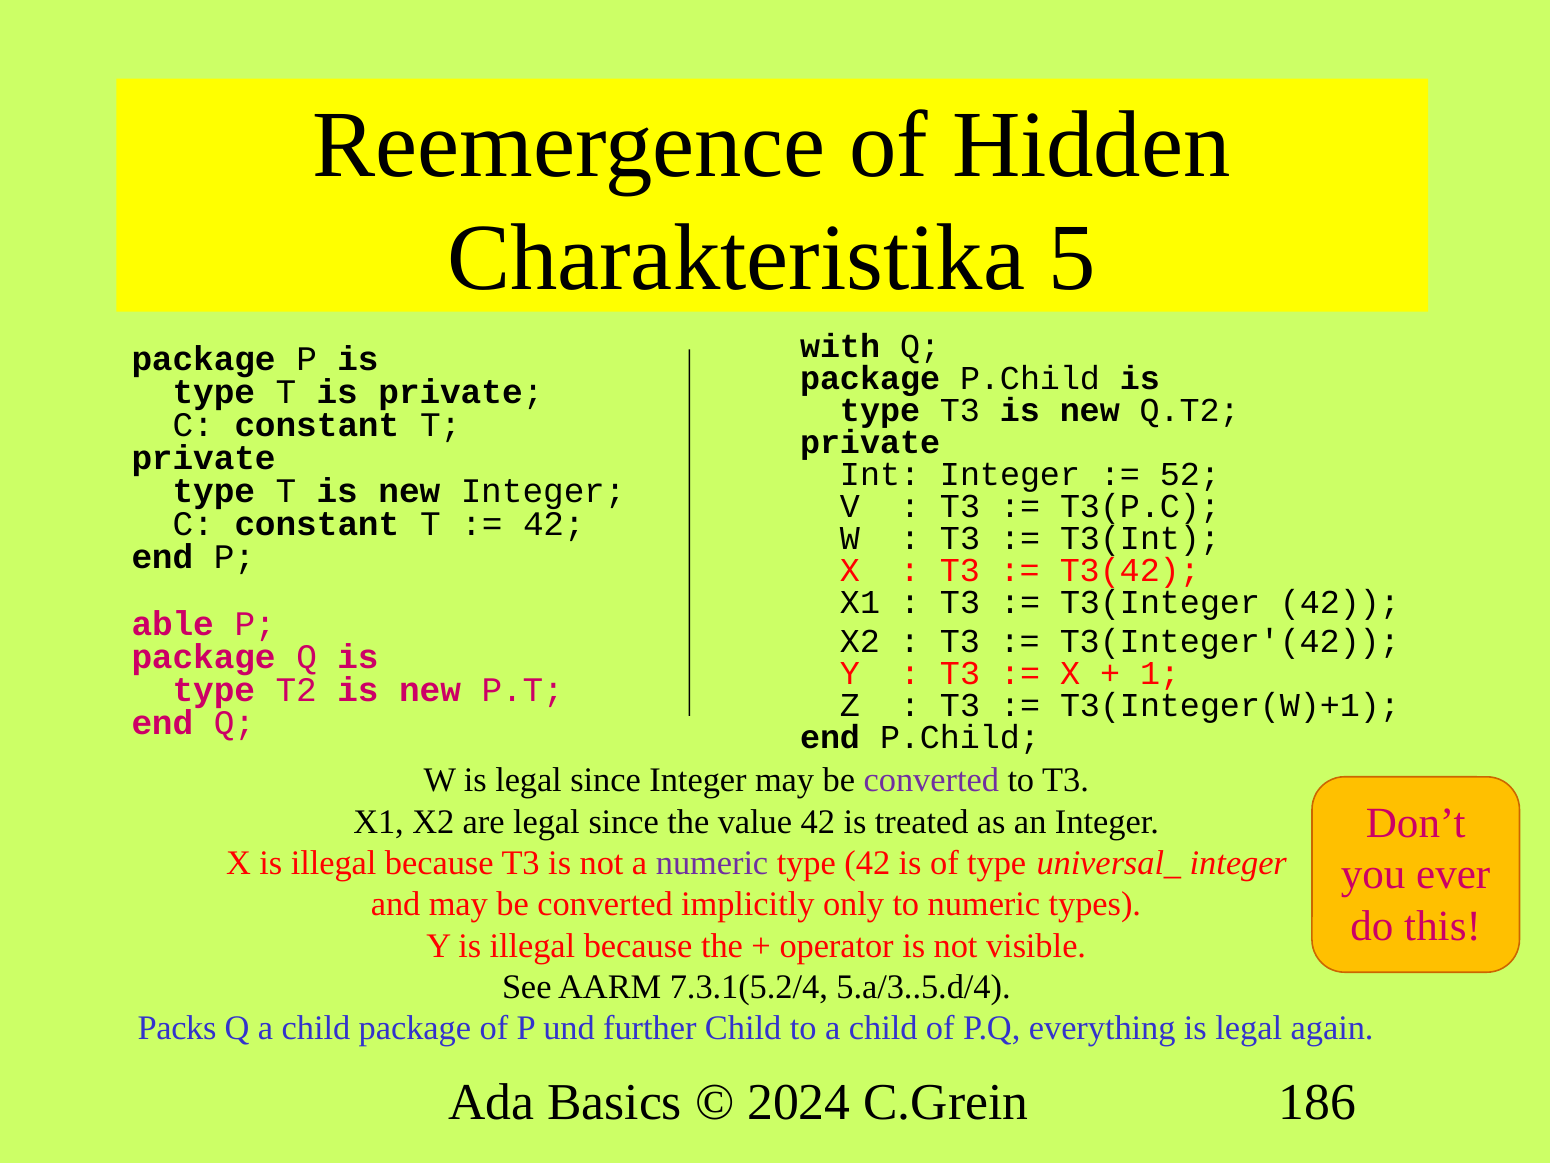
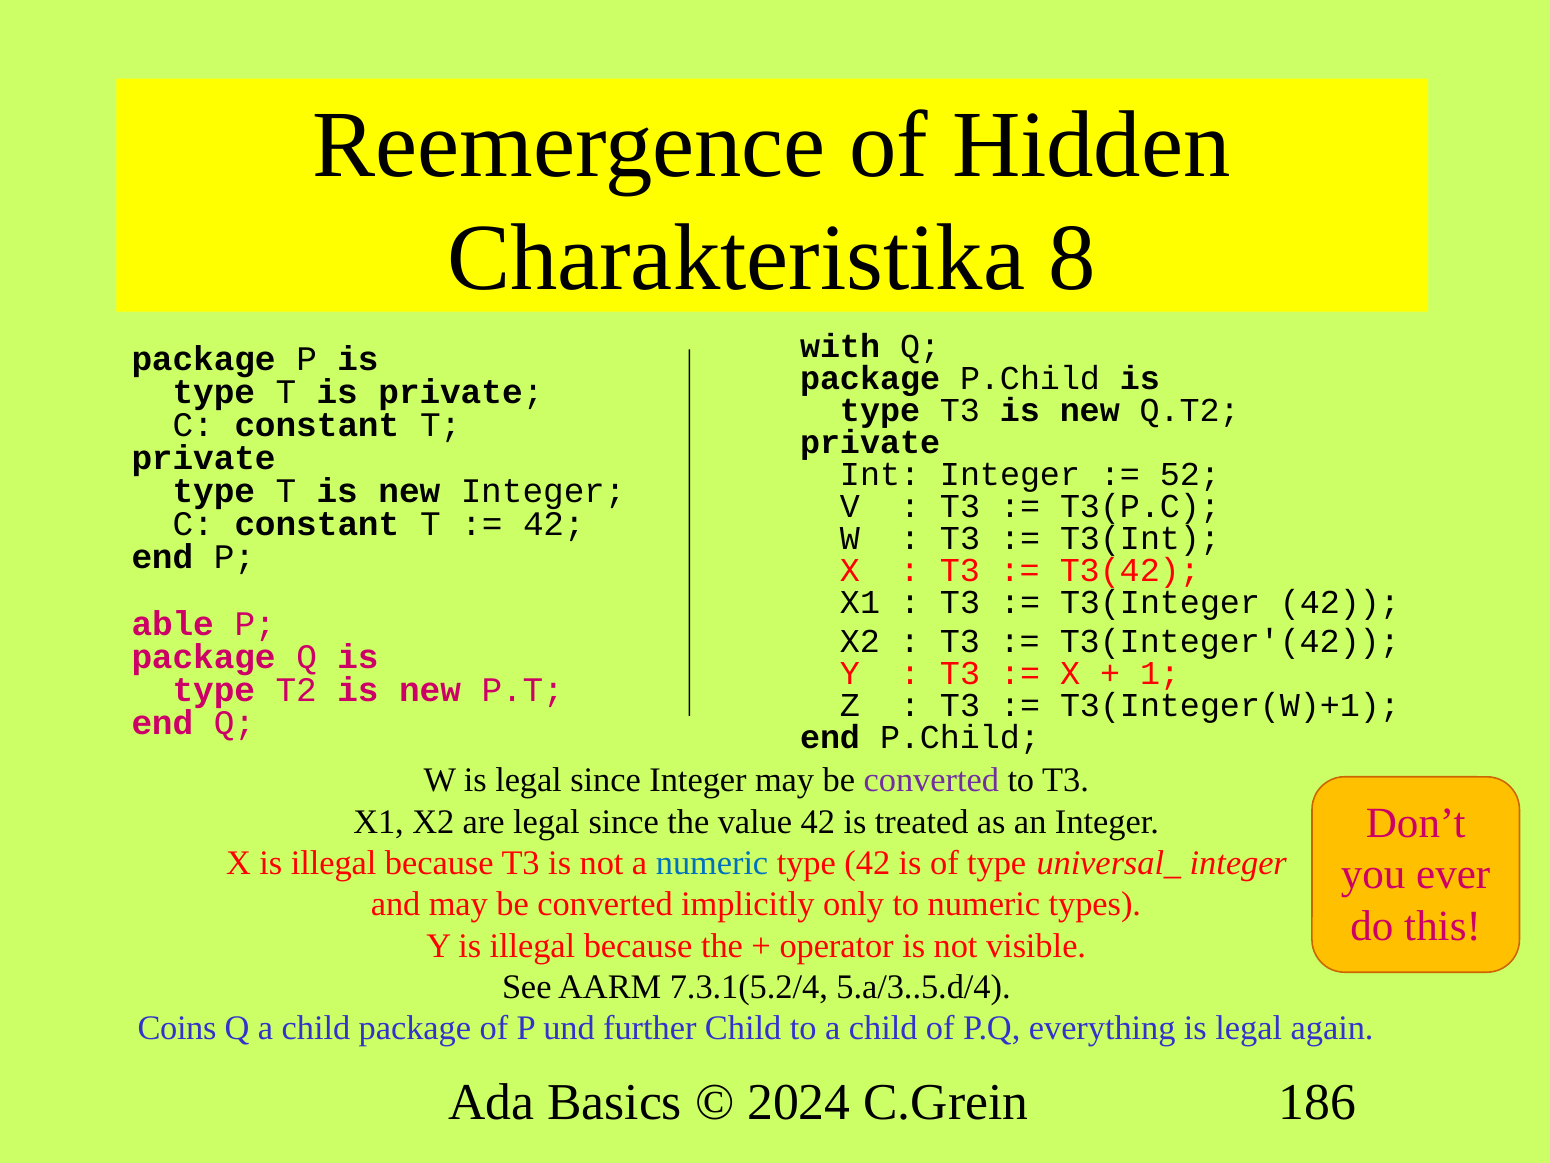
5: 5 -> 8
numeric at (712, 863) colour: purple -> blue
Packs: Packs -> Coins
